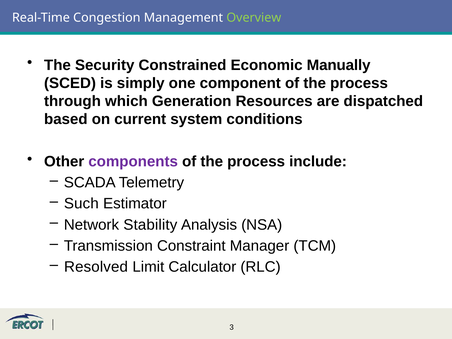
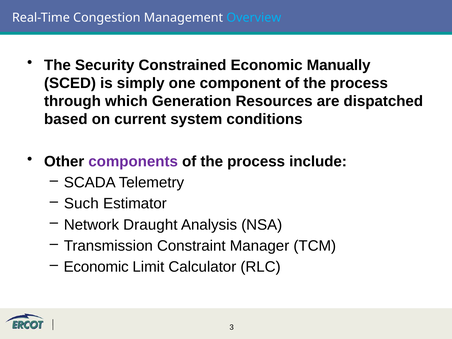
Overview colour: light green -> light blue
Stability: Stability -> Draught
Resolved at (96, 267): Resolved -> Economic
